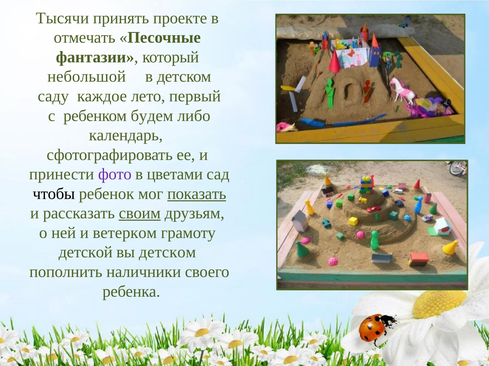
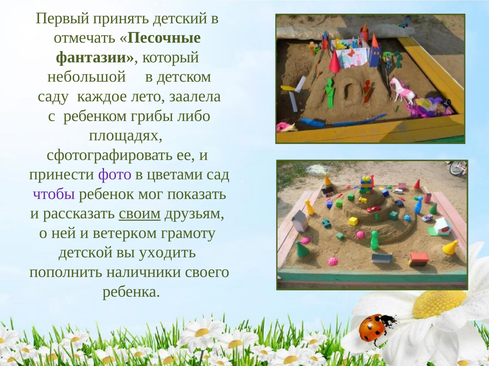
Тысячи: Тысячи -> Первый
проекте: проекте -> детский
первый: первый -> заалела
будем: будем -> грибы
календарь: календарь -> площадях
чтобы colour: black -> purple
показать underline: present -> none
вы детском: детском -> уходить
